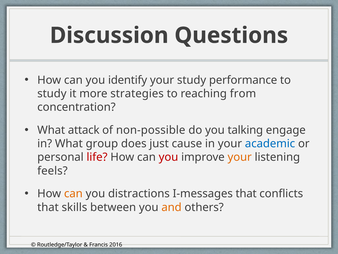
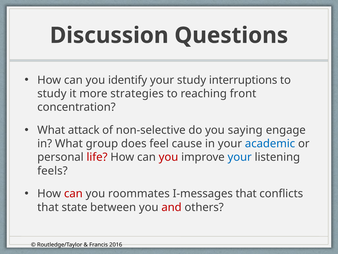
performance: performance -> interruptions
from: from -> front
non-possible: non-possible -> non-selective
talking: talking -> saying
just: just -> feel
your at (240, 157) colour: orange -> blue
can at (73, 193) colour: orange -> red
distractions: distractions -> roommates
skills: skills -> state
and colour: orange -> red
